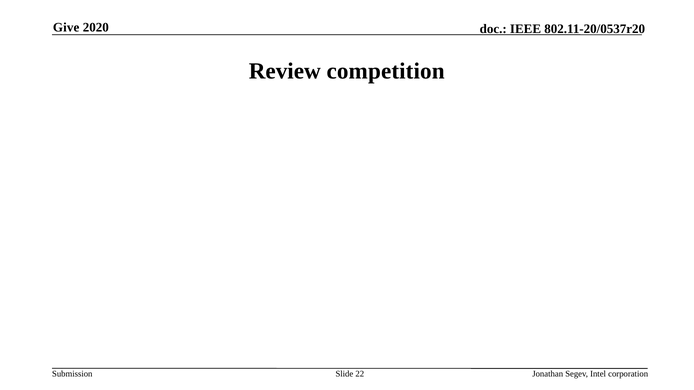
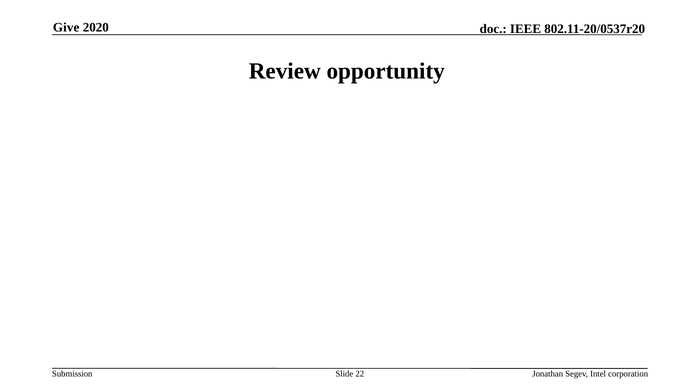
competition: competition -> opportunity
